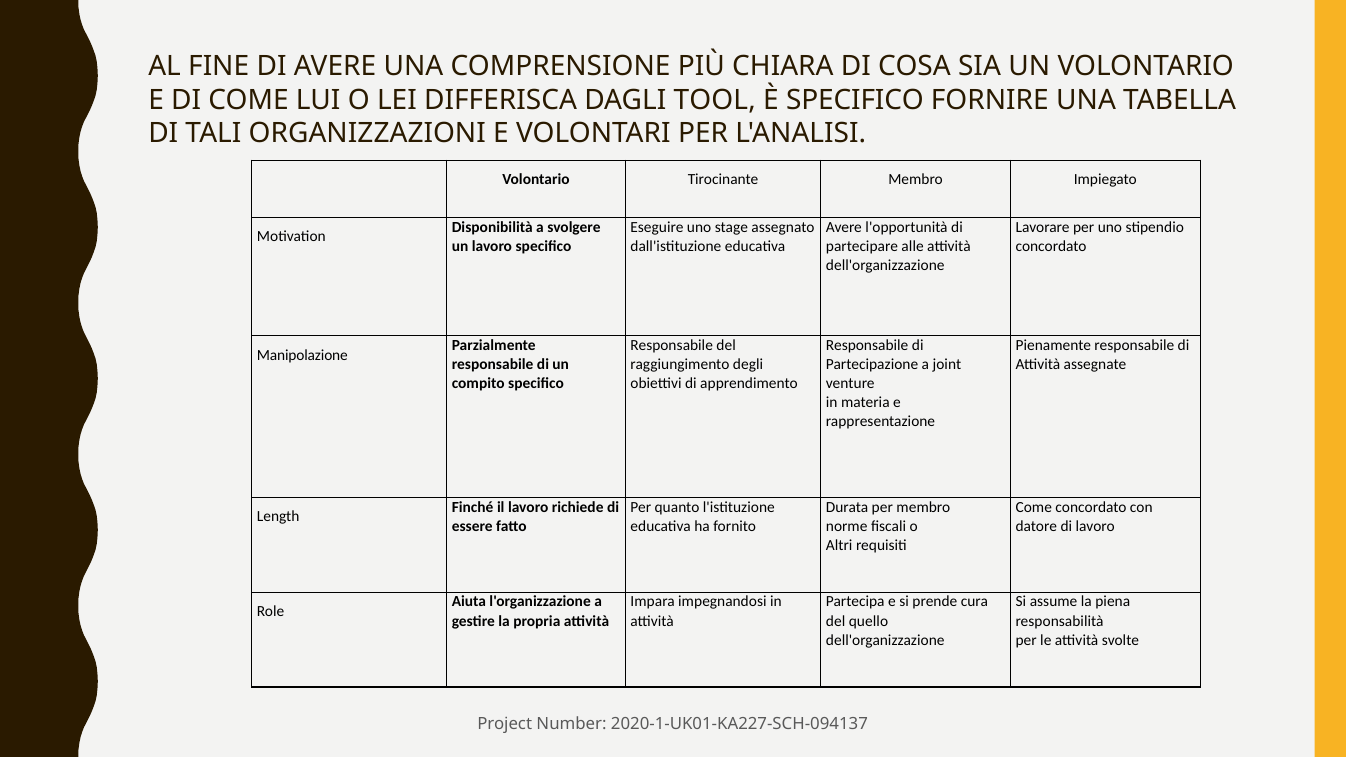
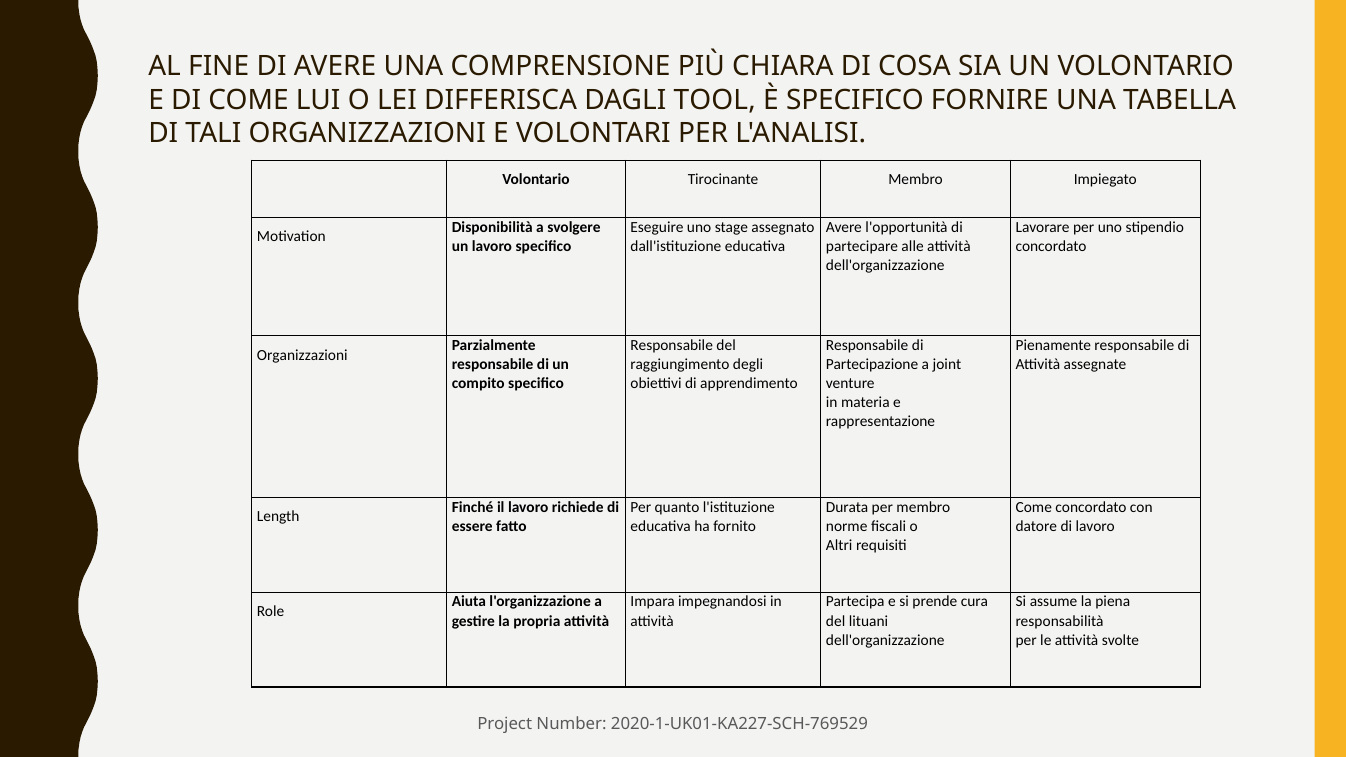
Manipolazione at (302, 355): Manipolazione -> Organizzazioni
quello: quello -> lituani
2020-1-UK01-KA227-SCH-094137: 2020-1-UK01-KA227-SCH-094137 -> 2020-1-UK01-KA227-SCH-769529
